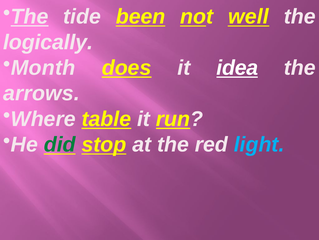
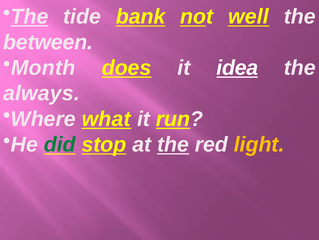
been: been -> bank
logically: logically -> between
arrows: arrows -> always
table: table -> what
the at (173, 144) underline: none -> present
light colour: light blue -> yellow
